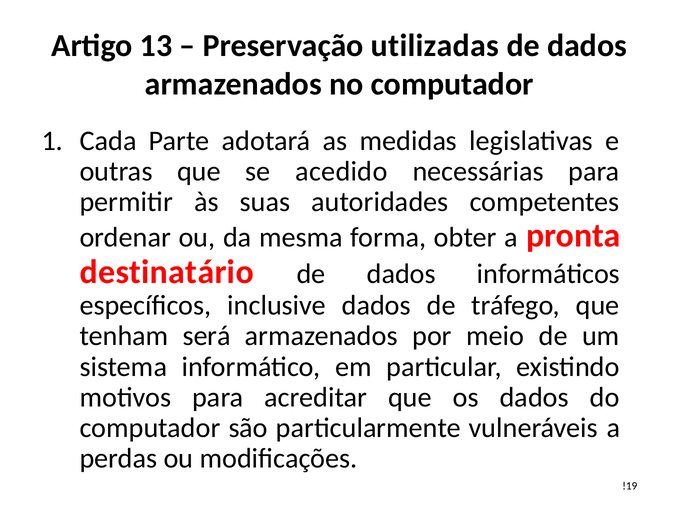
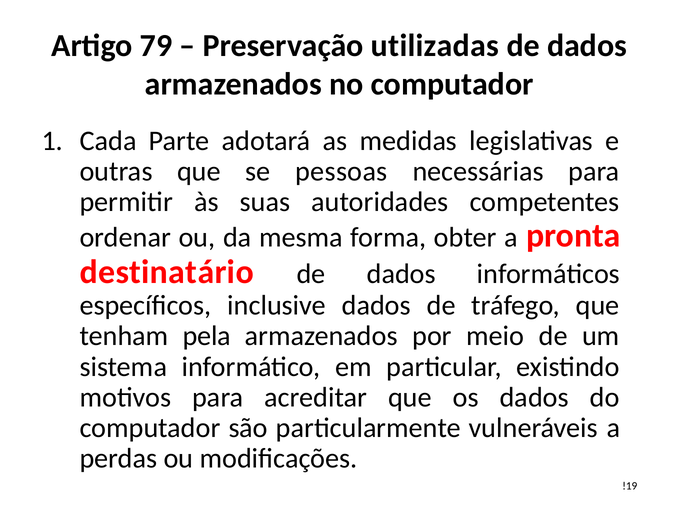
13: 13 -> 79
acedido: acedido -> pessoas
será: será -> pela
